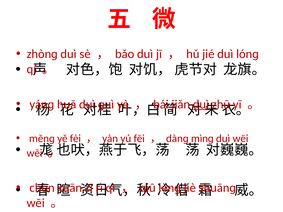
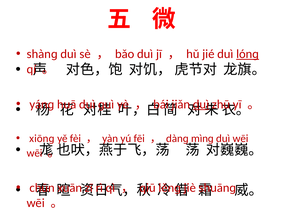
zhònɡ: zhònɡ -> shànɡ
lónɡ underline: none -> present
měnɡ: měnɡ -> xiōnɡ
